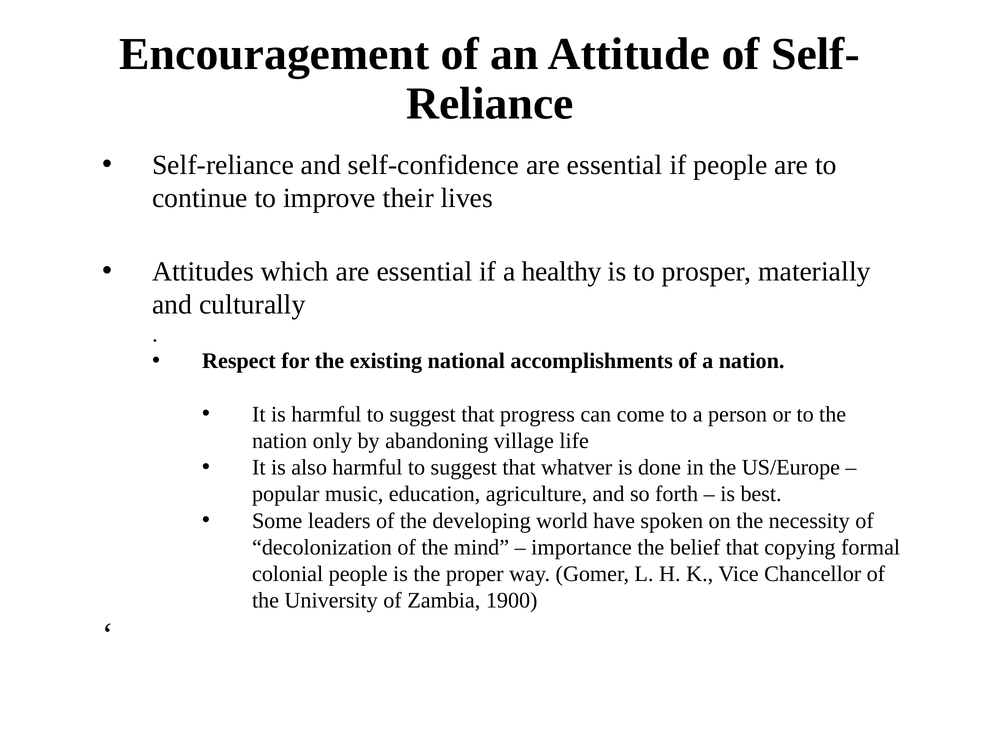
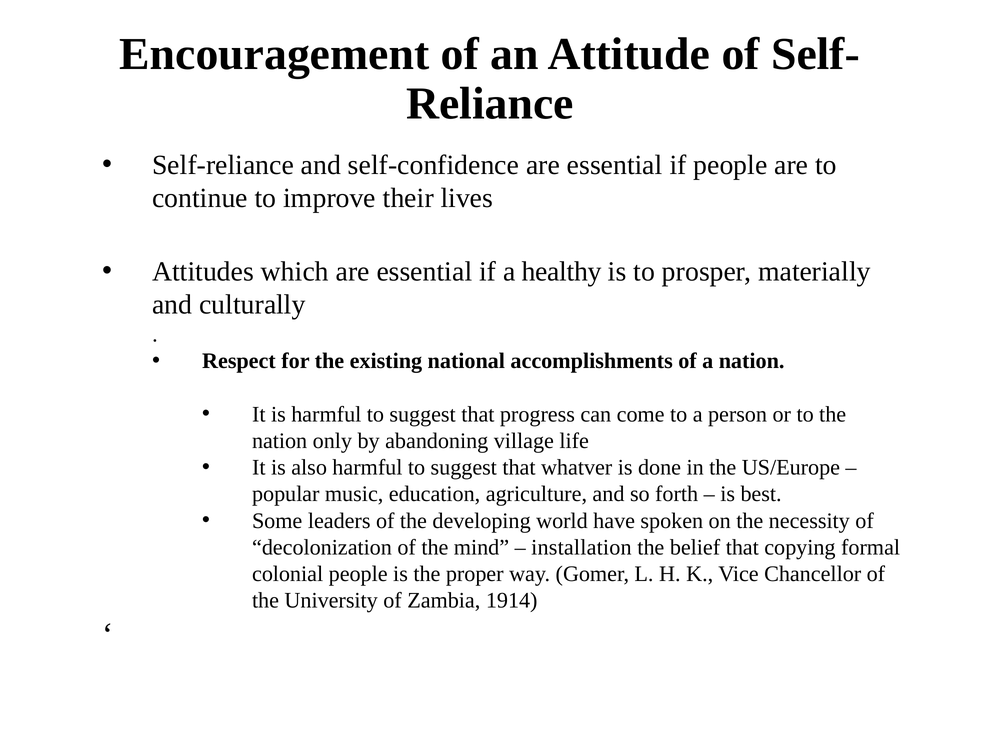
importance: importance -> installation
1900: 1900 -> 1914
